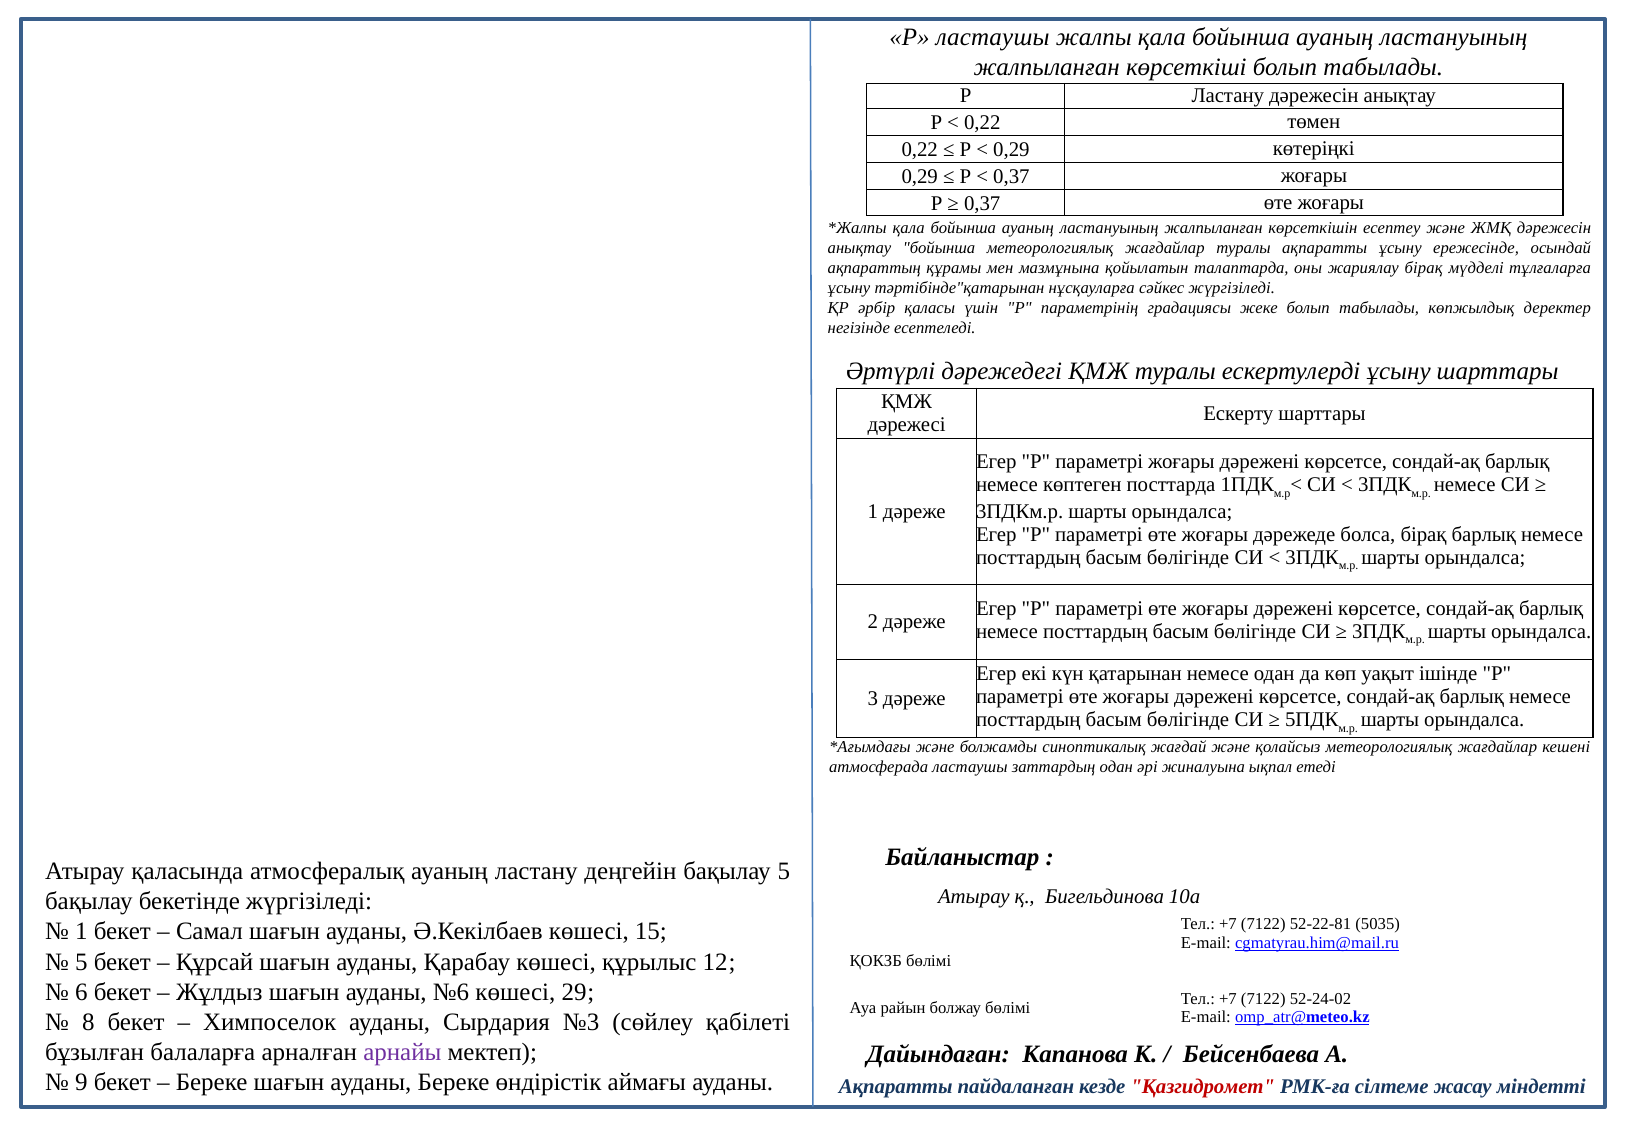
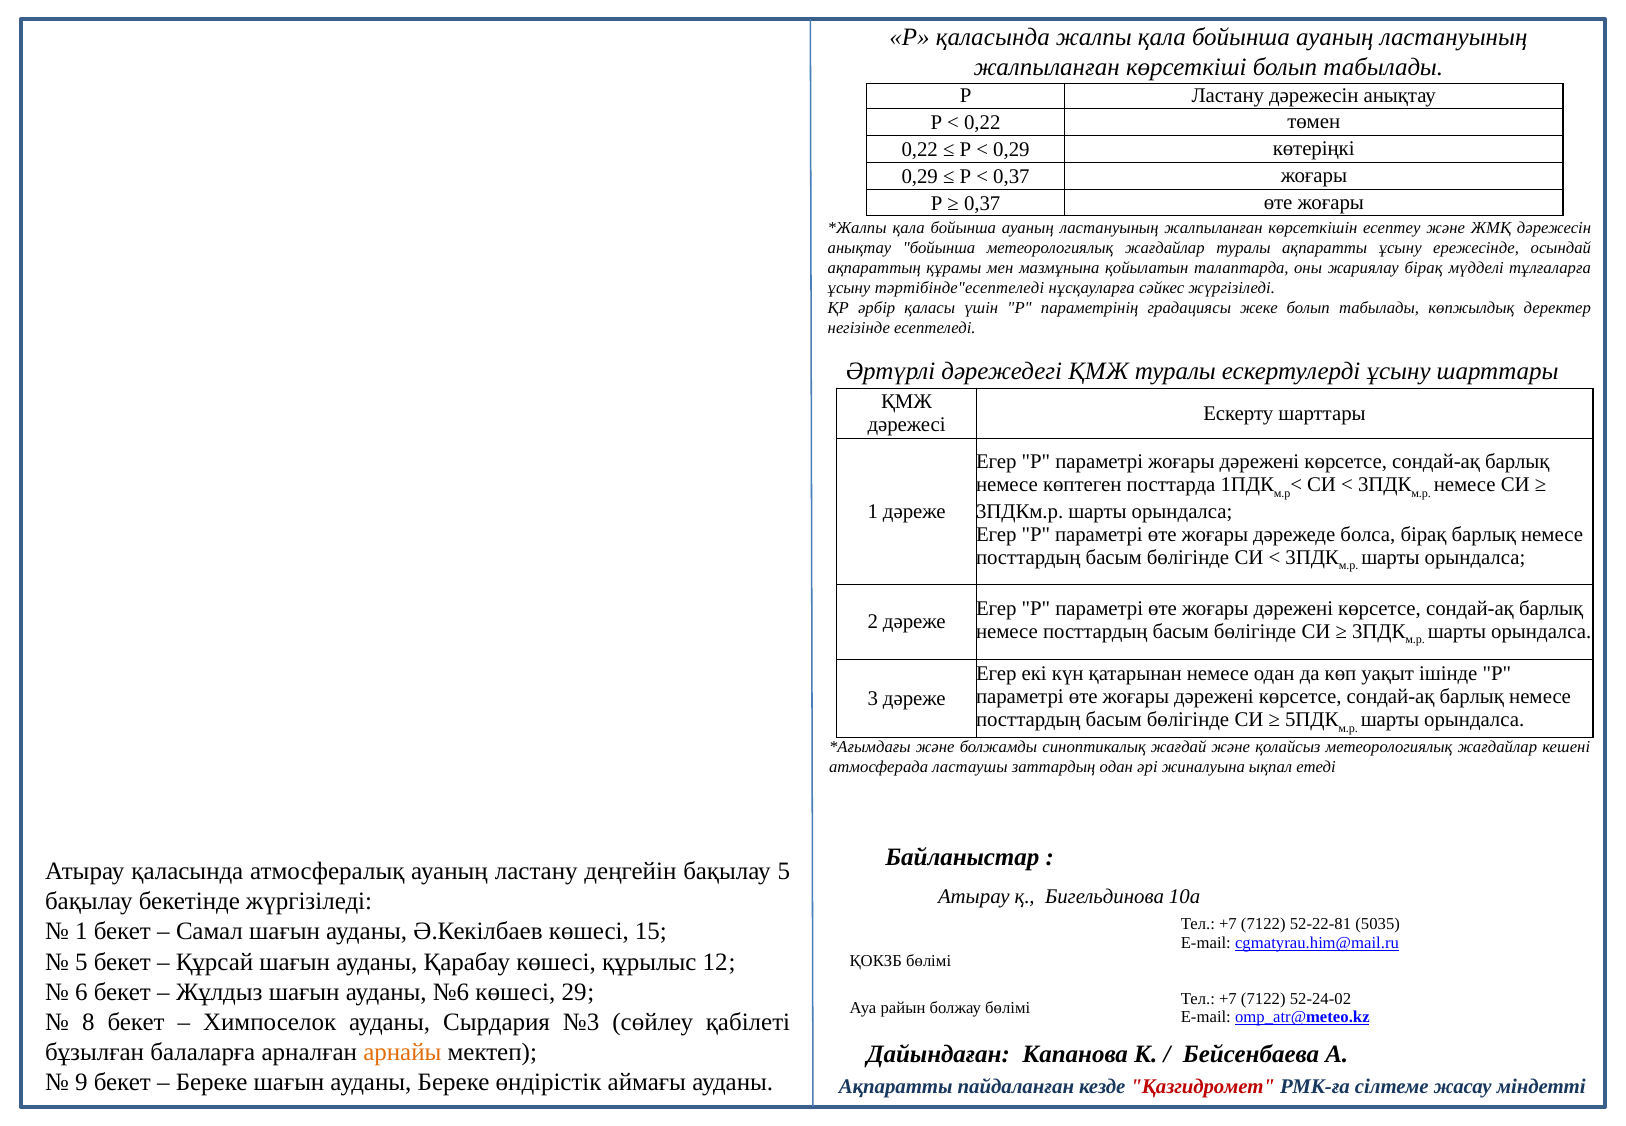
Р ластаушы: ластаушы -> қаласында
тәртібінде"қатарынан: тәртібінде"қатарынан -> тәртібінде"есептеледі
арнайы colour: purple -> orange
